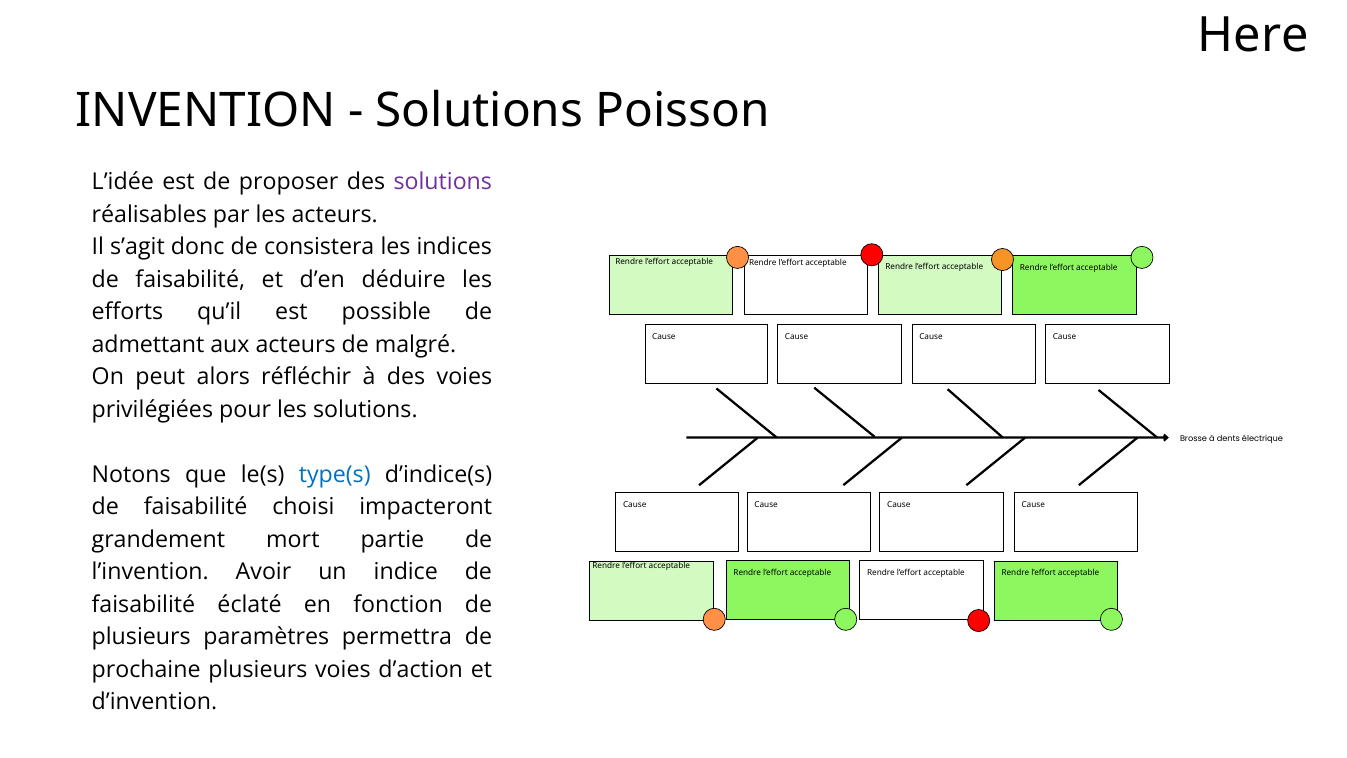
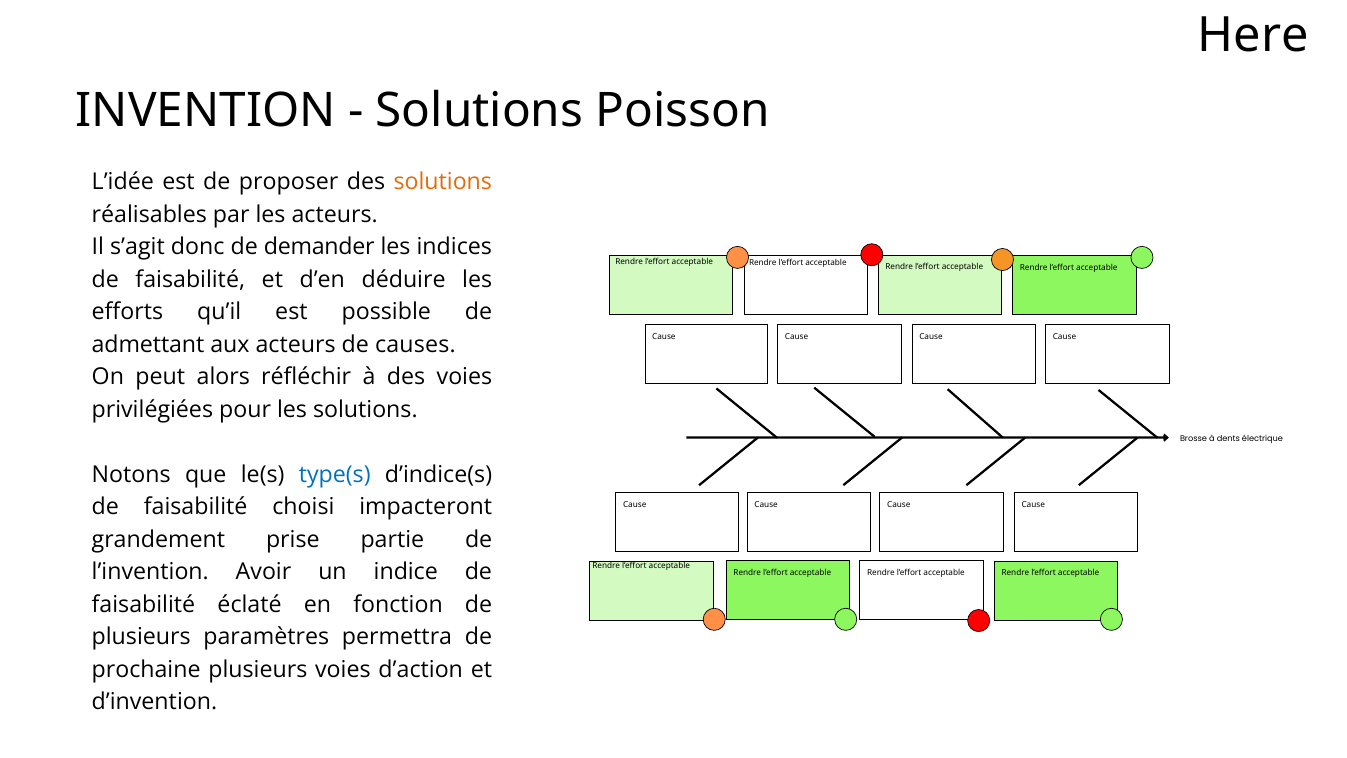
solutions at (443, 182) colour: purple -> orange
consistera: consistera -> demander
malgré: malgré -> causes
mort: mort -> prise
